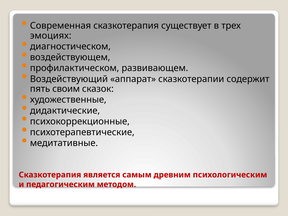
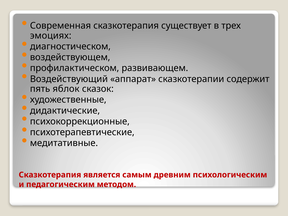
своим: своим -> яблок
